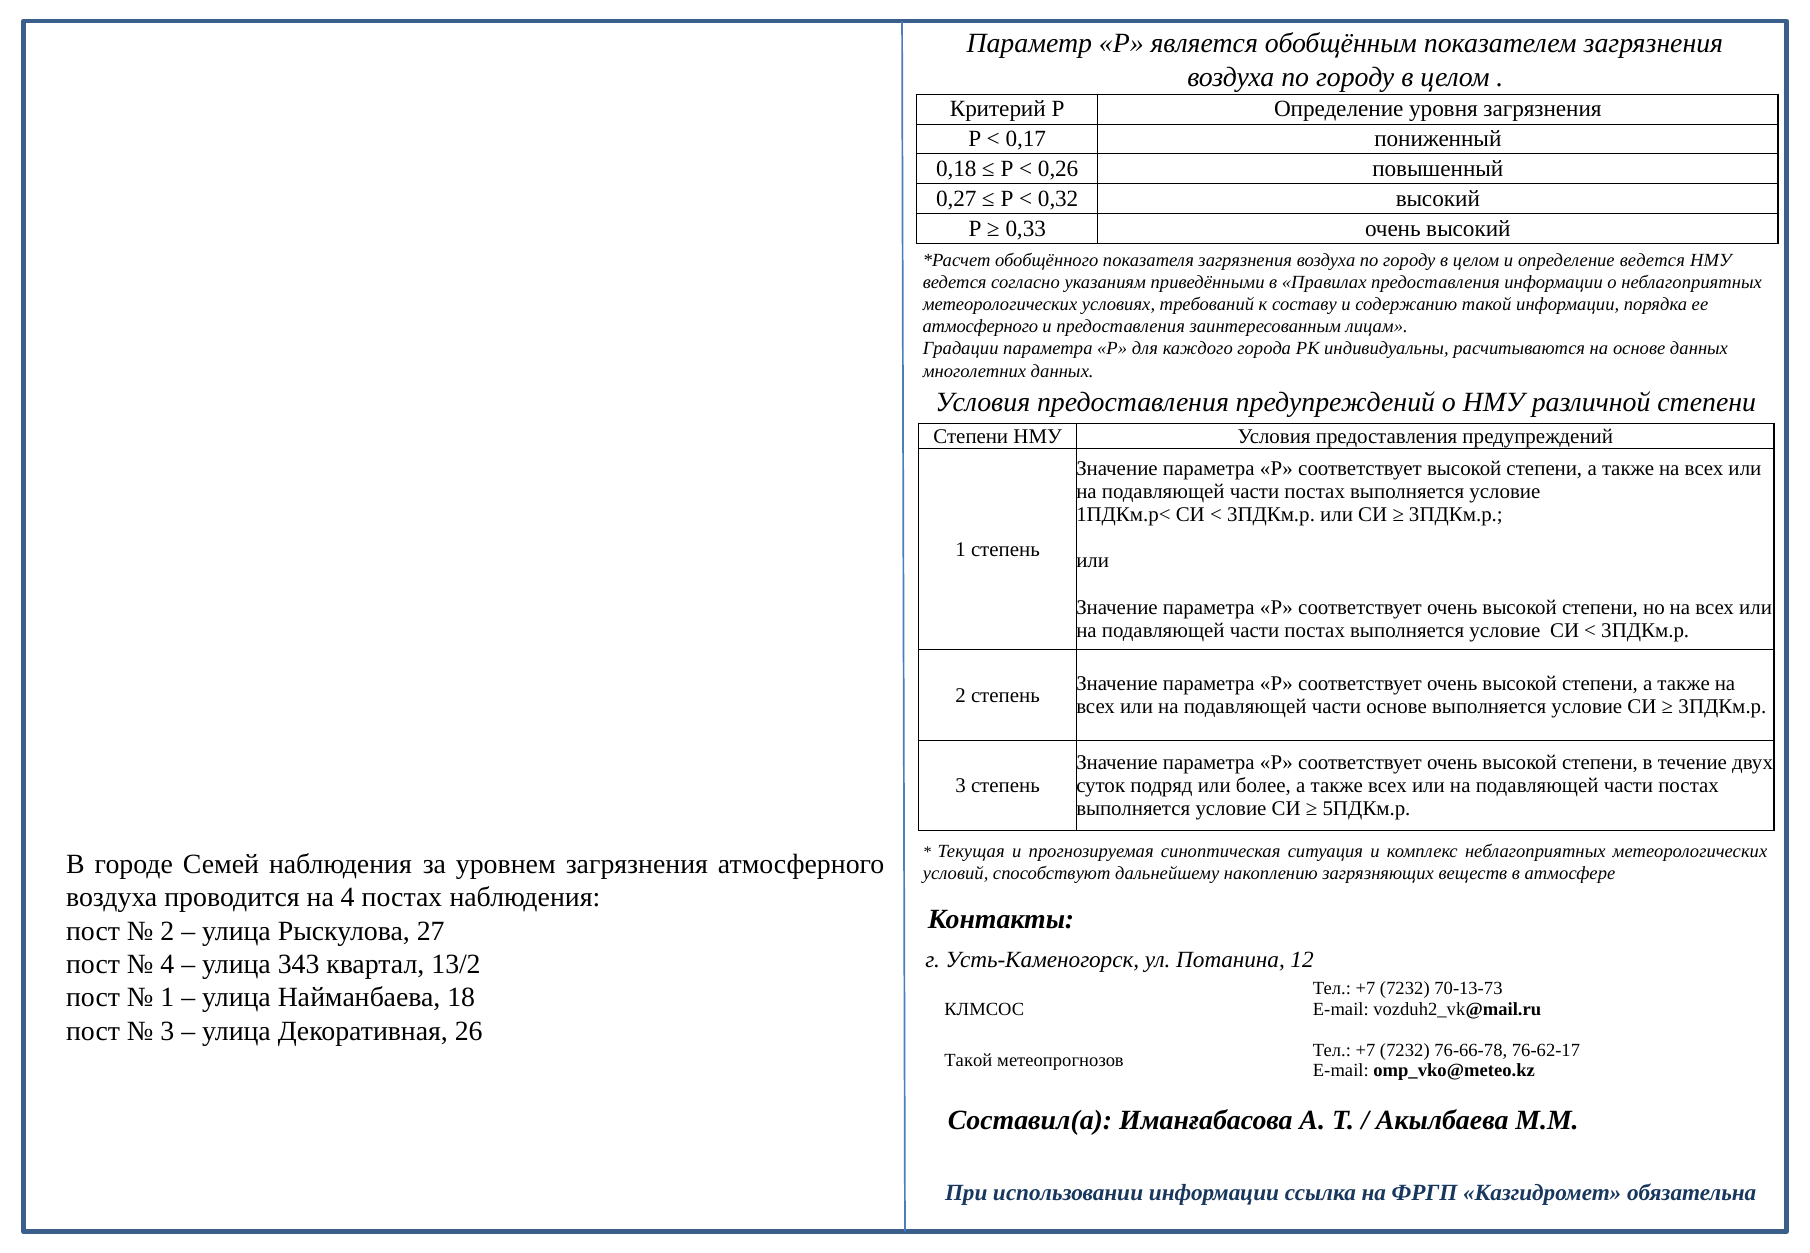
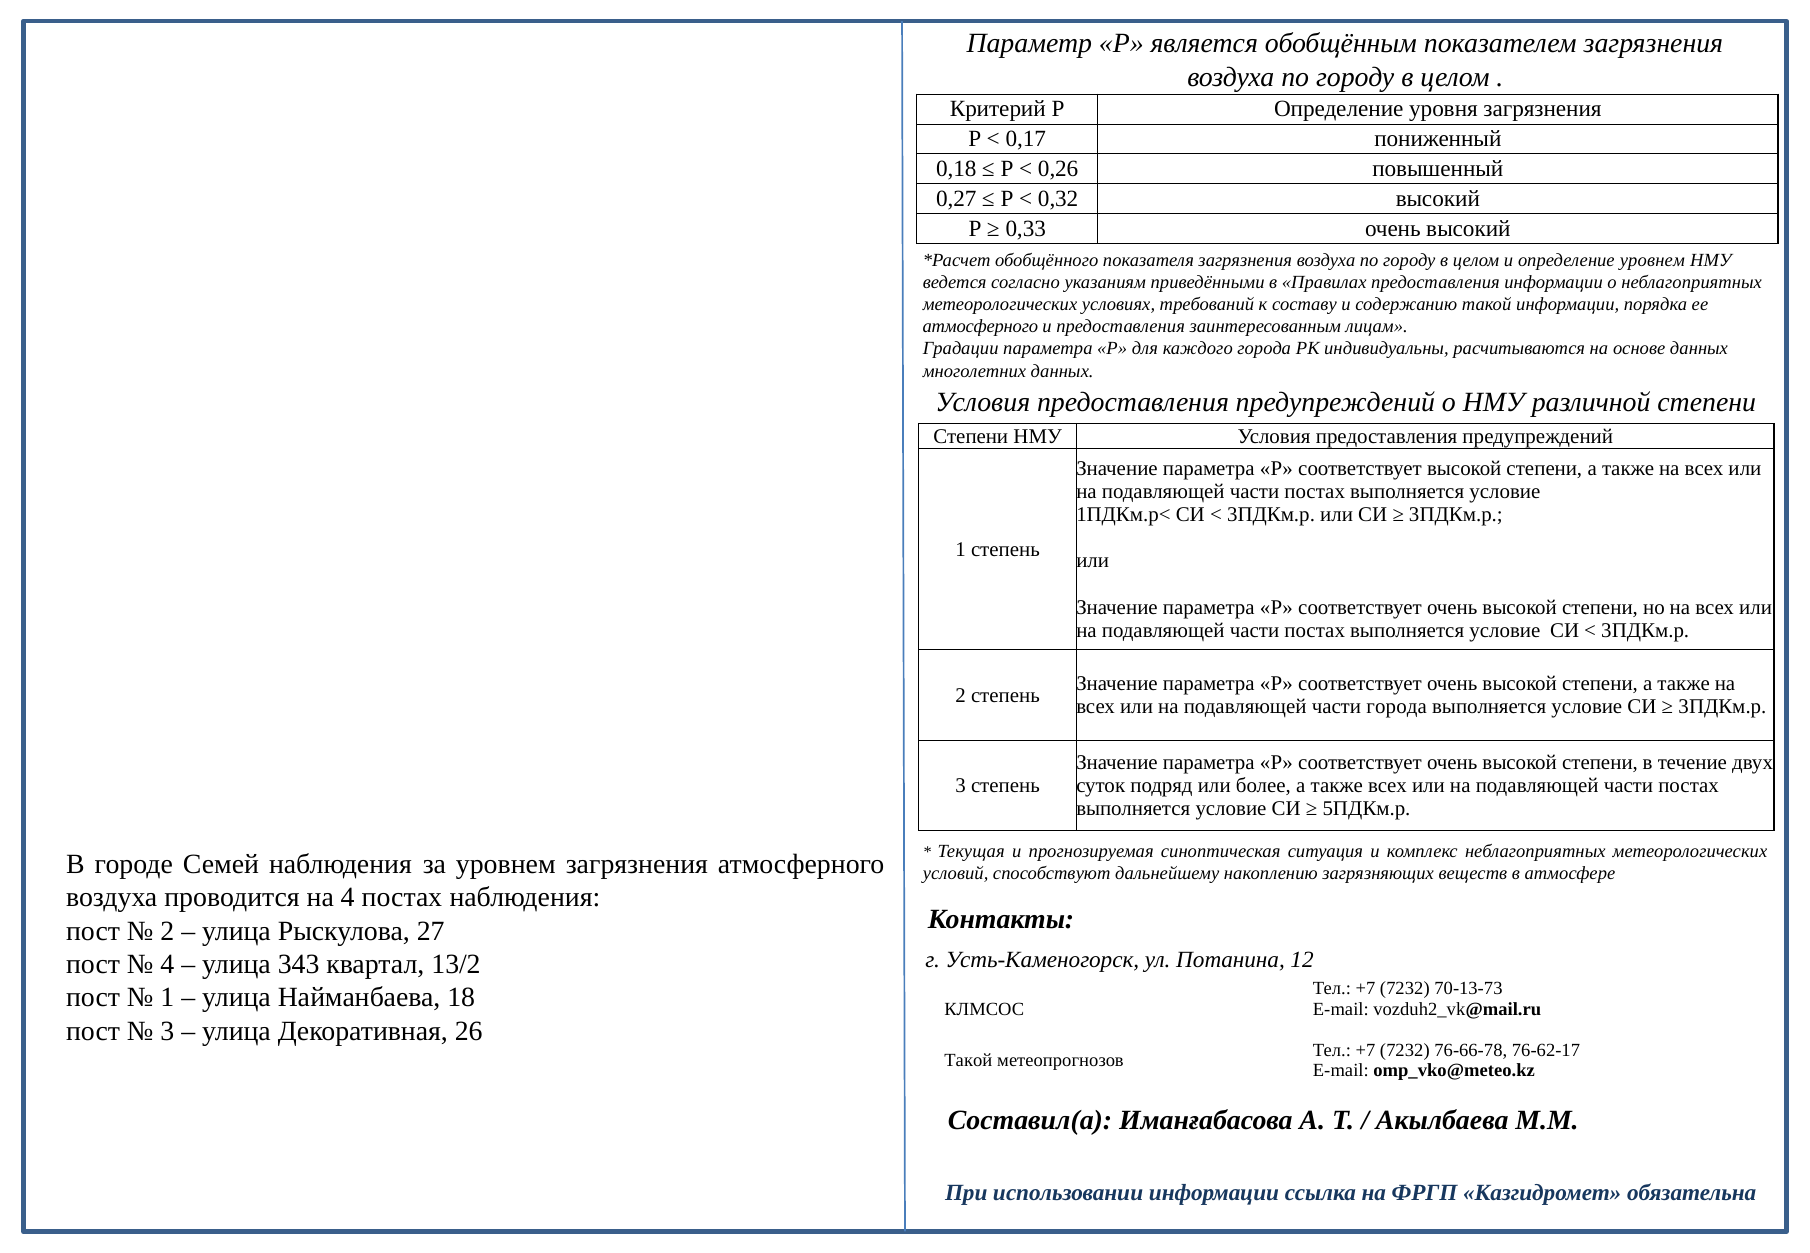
определение ведется: ведется -> уровнем
части основе: основе -> города
